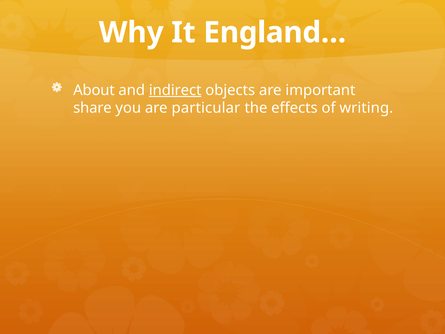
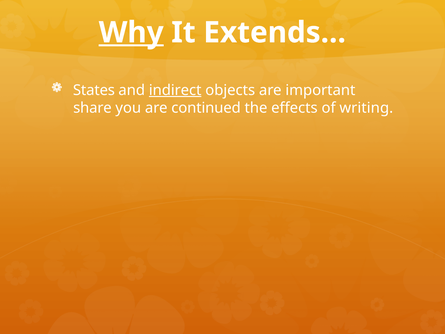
Why underline: none -> present
England…: England… -> Extends…
About: About -> States
particular: particular -> continued
